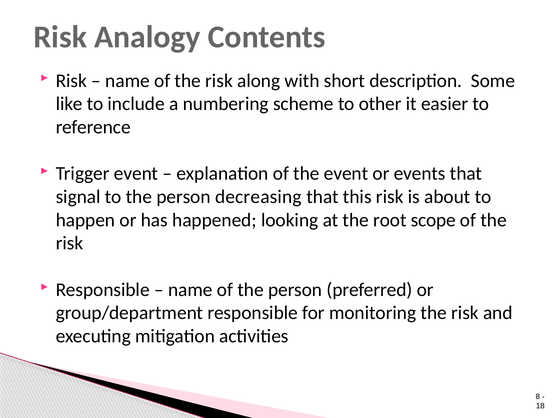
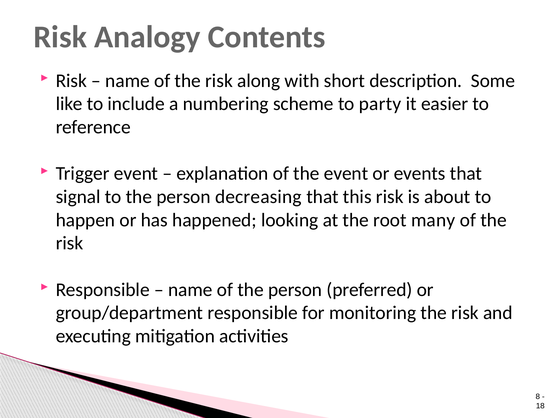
other: other -> party
scope: scope -> many
